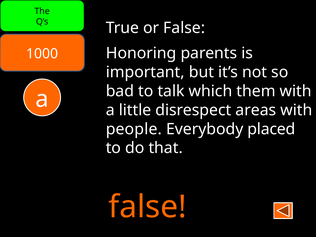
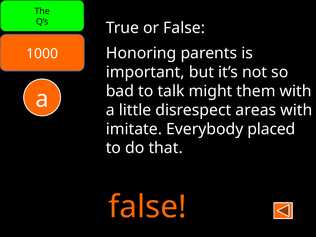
which: which -> might
people: people -> imitate
